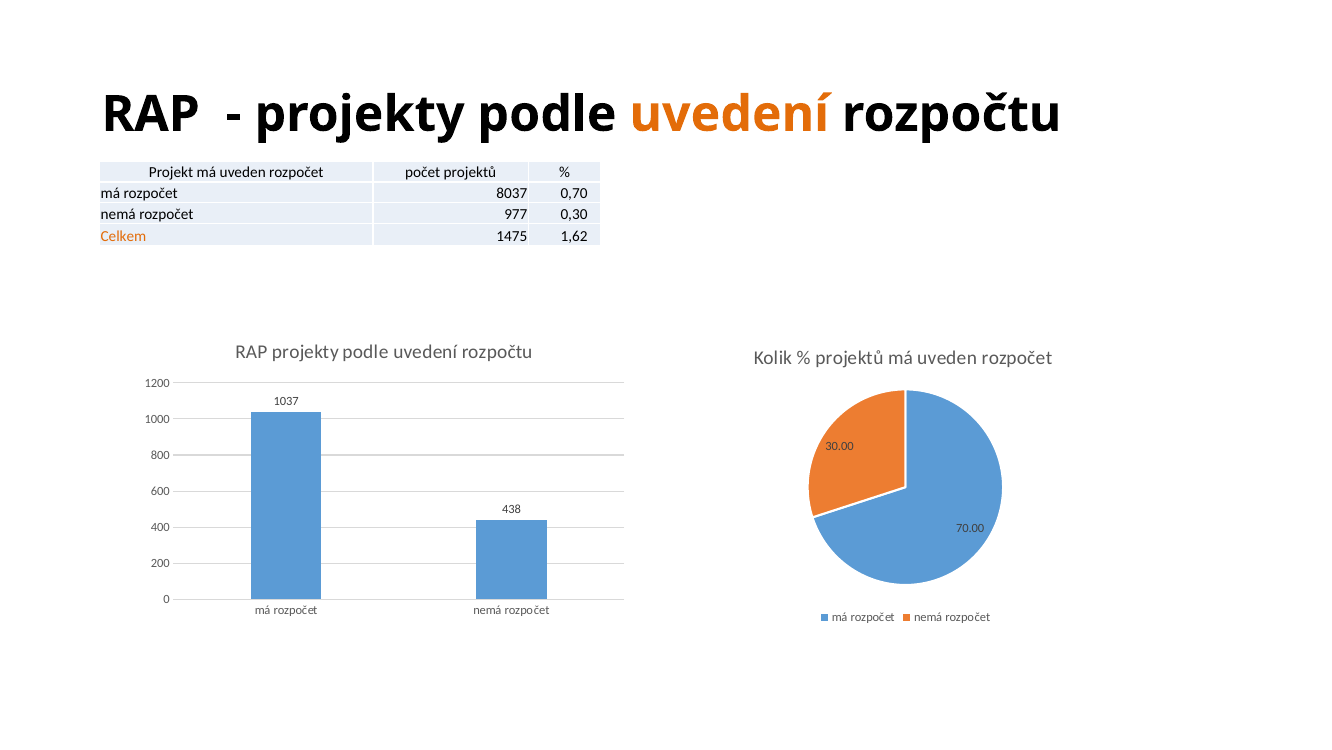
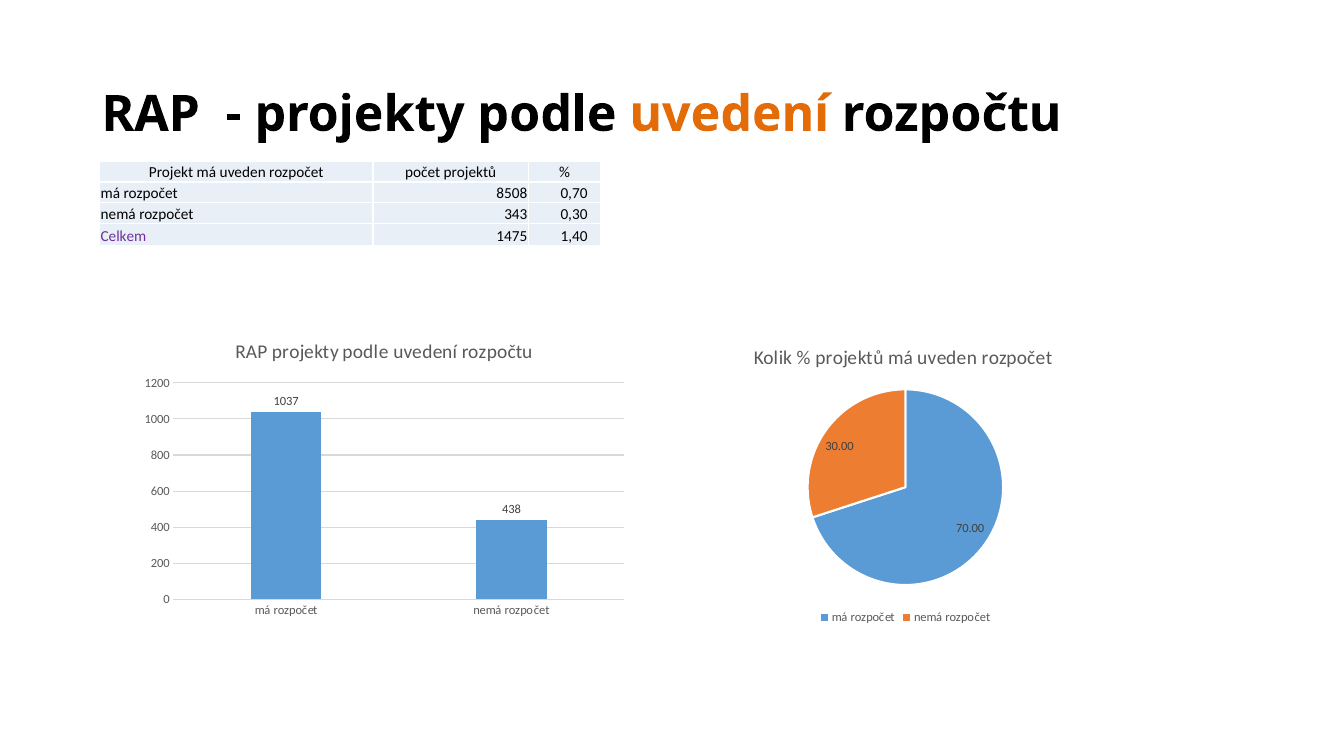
8037: 8037 -> 8508
977: 977 -> 343
Celkem colour: orange -> purple
1,62: 1,62 -> 1,40
